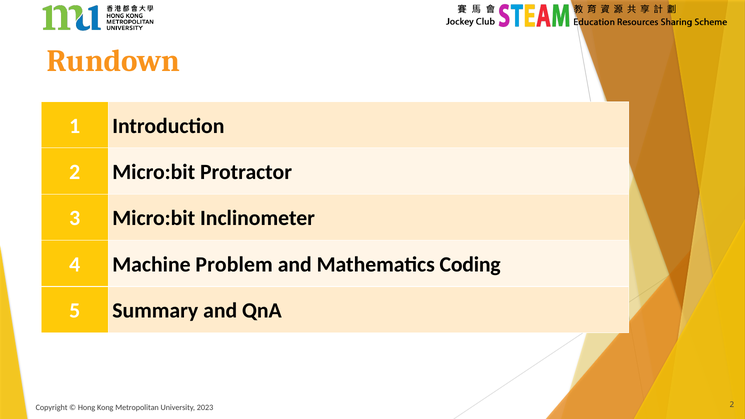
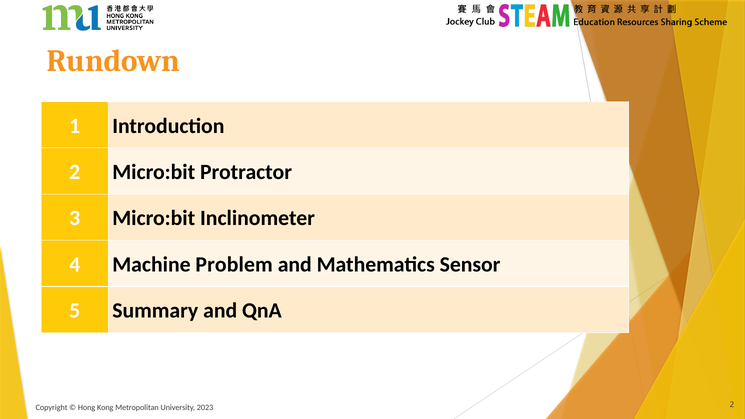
Coding: Coding -> Sensor
